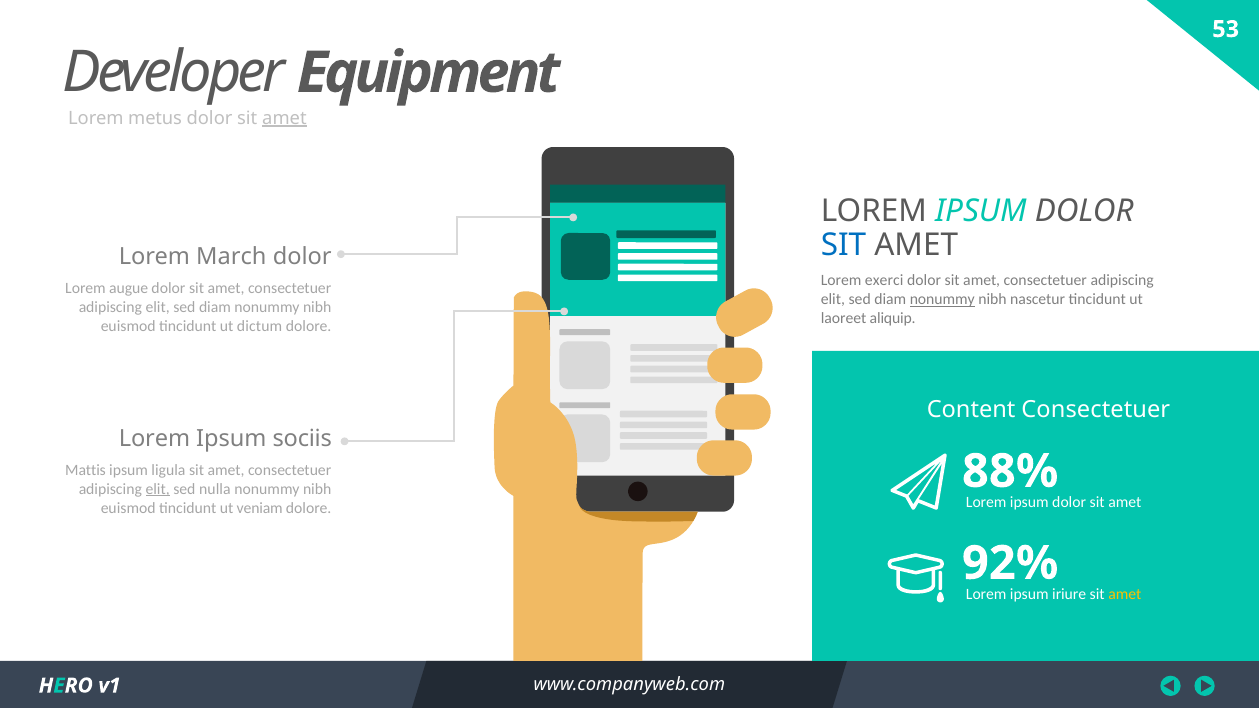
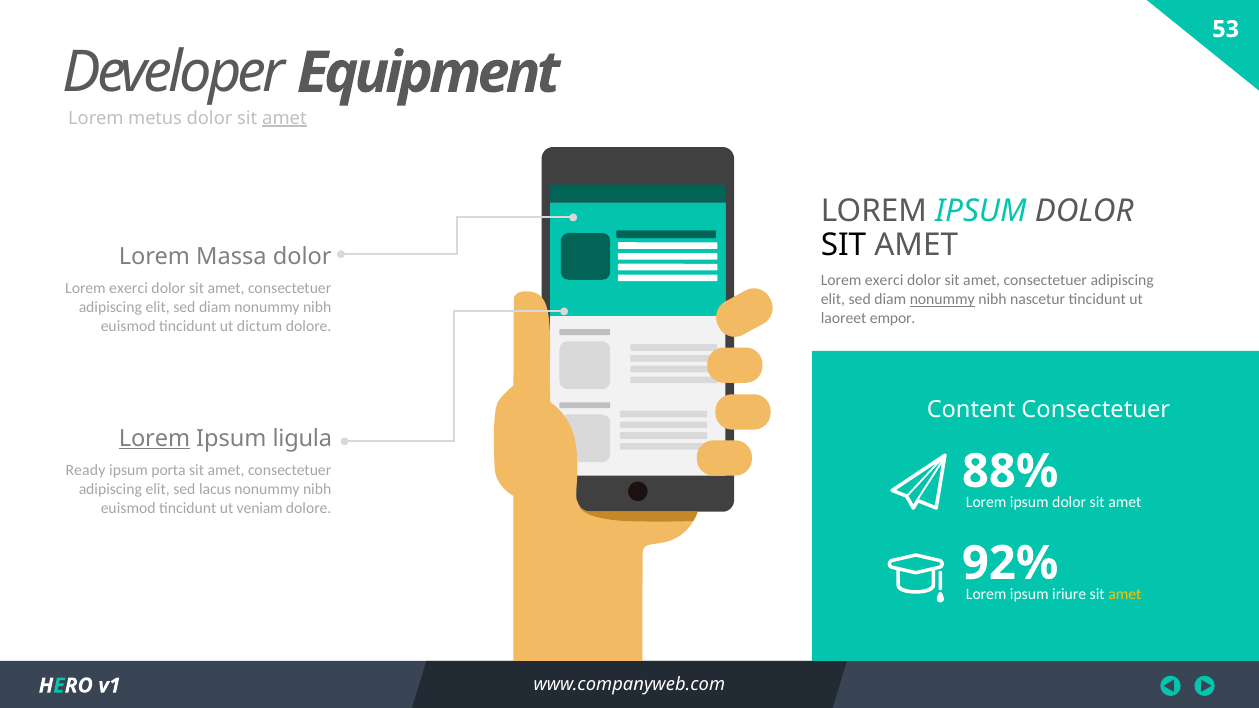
SIT at (844, 245) colour: blue -> black
March: March -> Massa
augue at (129, 289): augue -> exerci
aliquip: aliquip -> empor
Lorem at (154, 438) underline: none -> present
sociis: sociis -> ligula
Mattis: Mattis -> Ready
ligula: ligula -> porta
elit at (158, 489) underline: present -> none
nulla: nulla -> lacus
